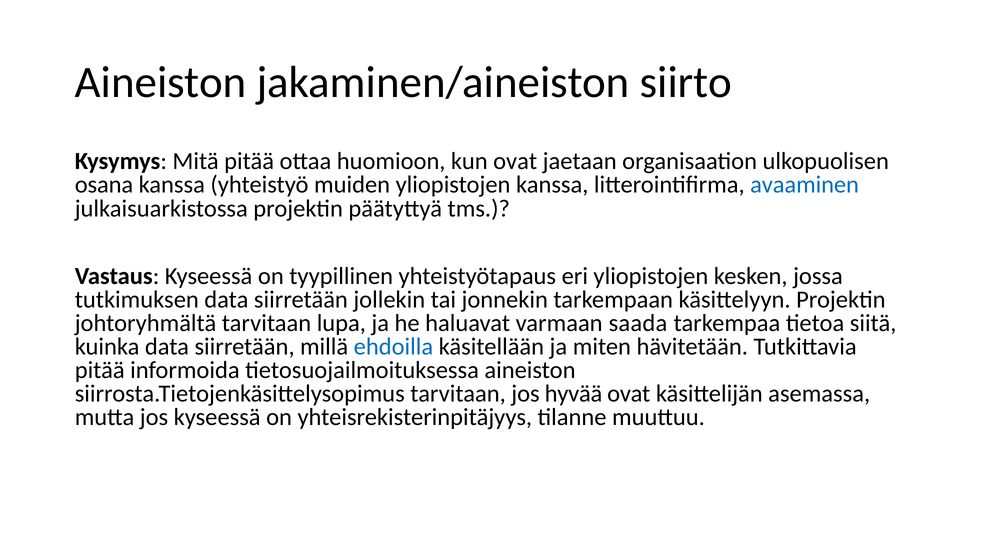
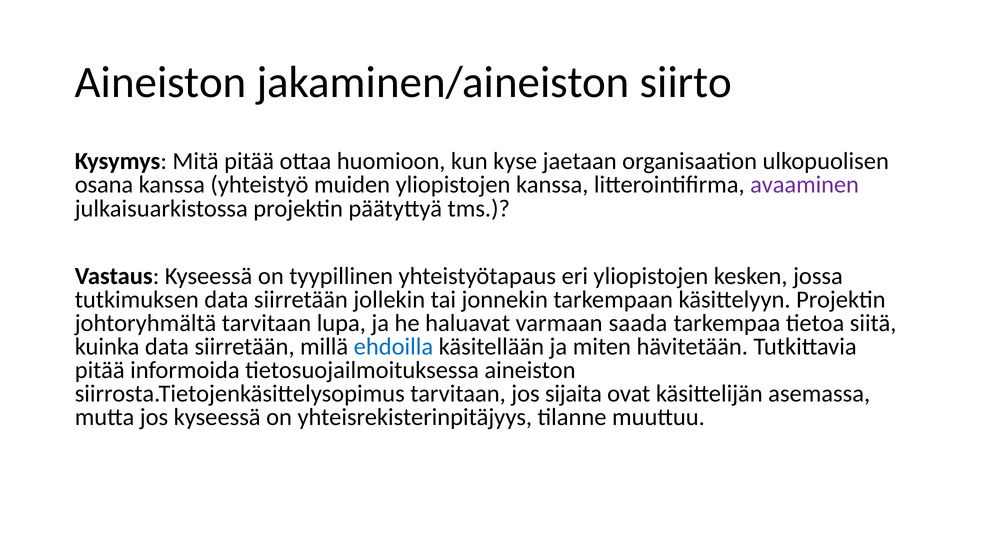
kun ovat: ovat -> kyse
avaaminen colour: blue -> purple
hyvää: hyvää -> sijaita
